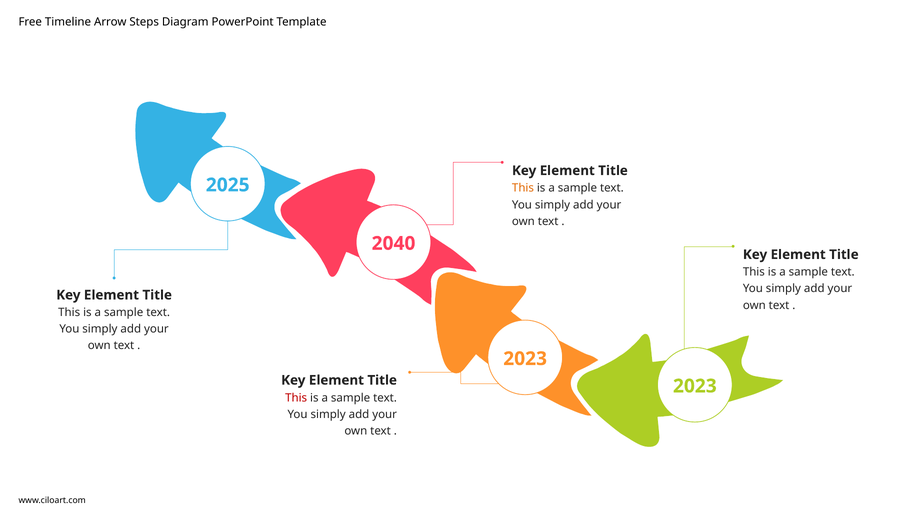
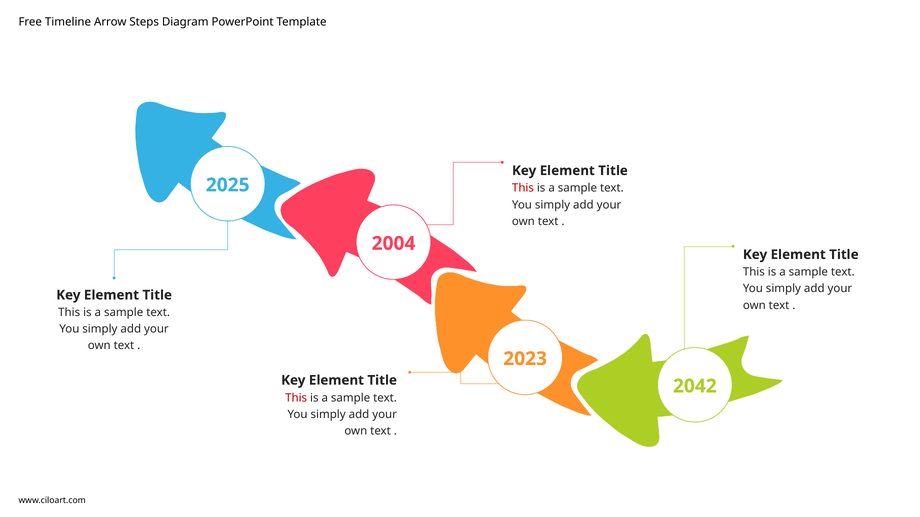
This at (523, 188) colour: orange -> red
2040: 2040 -> 2004
2023 at (695, 386): 2023 -> 2042
